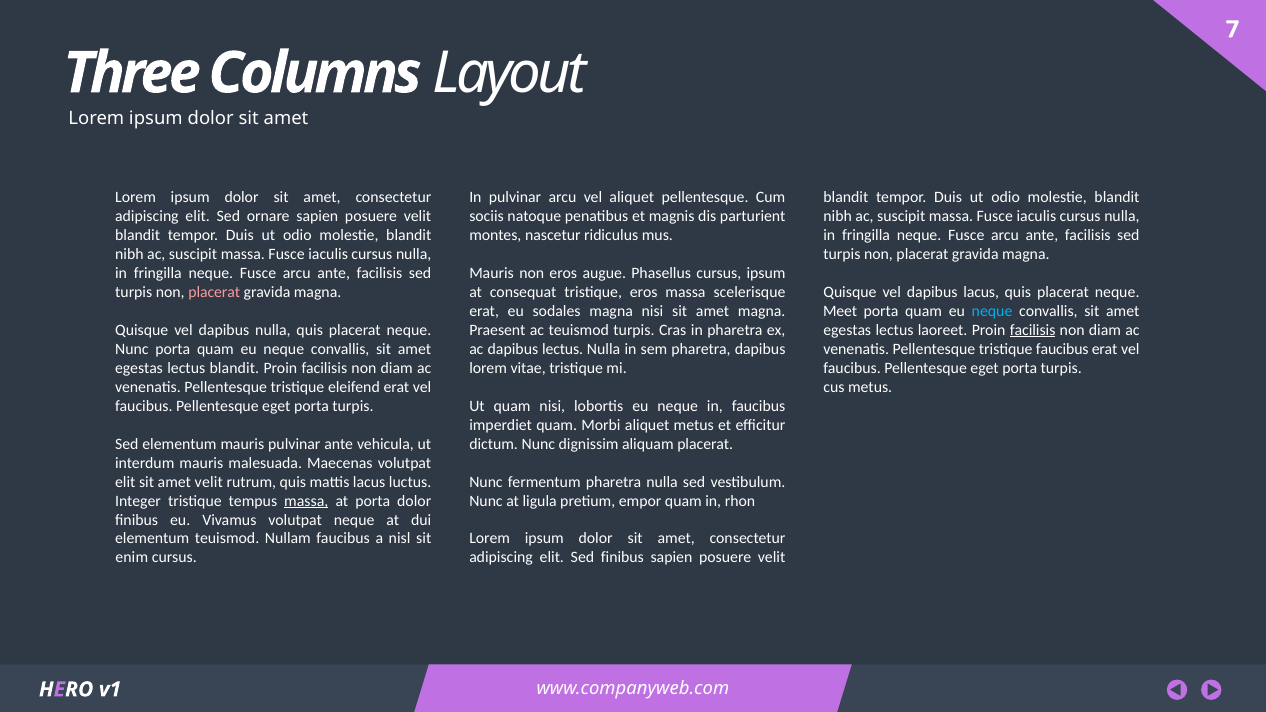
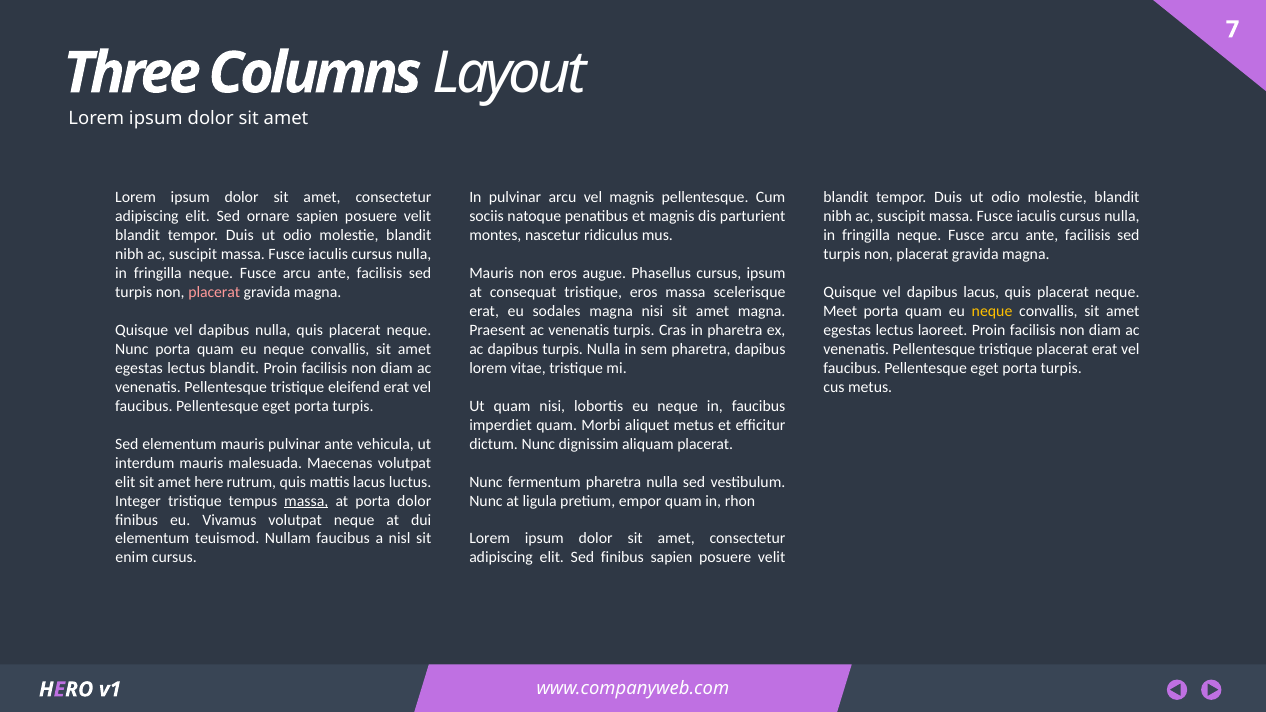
vel aliquet: aliquet -> magnis
neque at (992, 311) colour: light blue -> yellow
Praesent ac teuismod: teuismod -> venenatis
facilisis at (1033, 330) underline: present -> none
dapibus lectus: lectus -> turpis
tristique faucibus: faucibus -> placerat
amet velit: velit -> here
